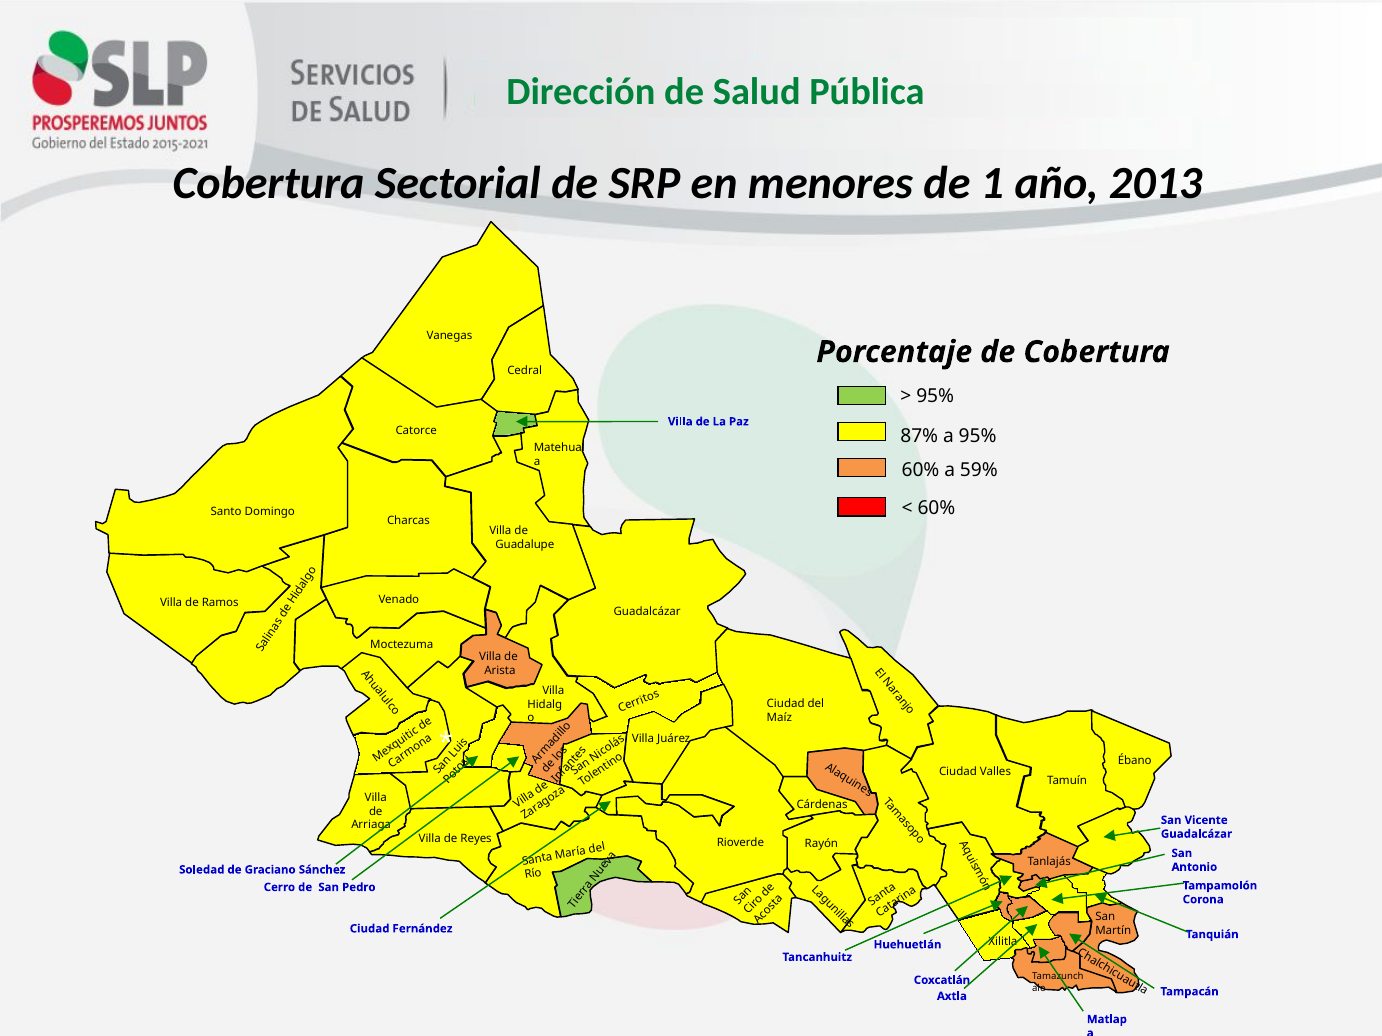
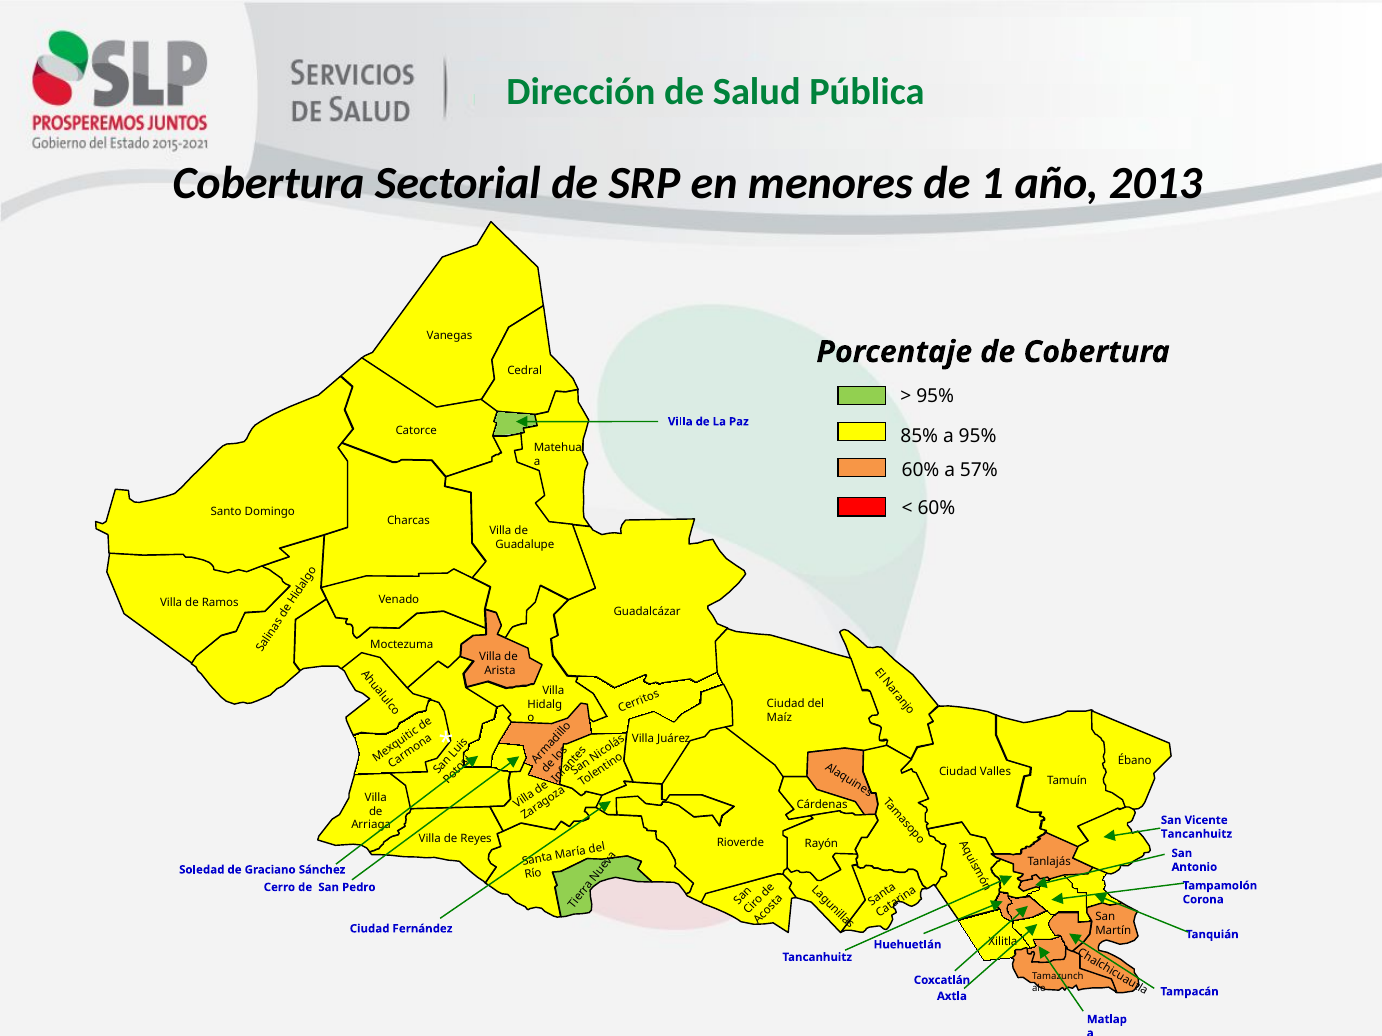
87%: 87% -> 85%
59%: 59% -> 57%
Guadalcázar at (1196, 834): Guadalcázar -> Tancanhuitz
